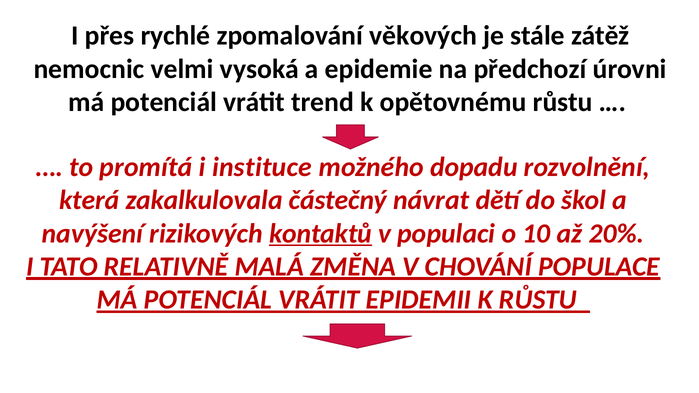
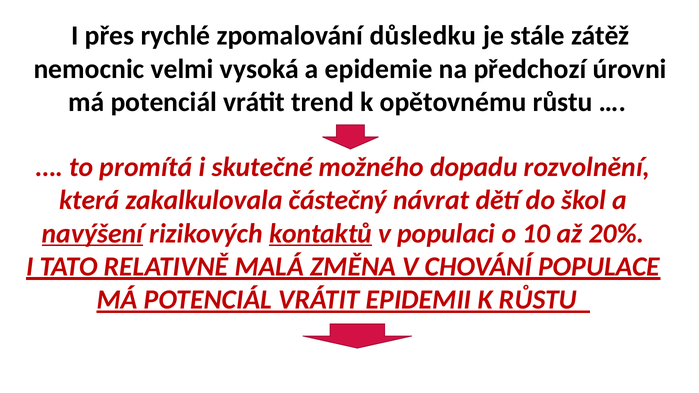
věkových: věkových -> důsledku
instituce: instituce -> skutečné
navýšení underline: none -> present
